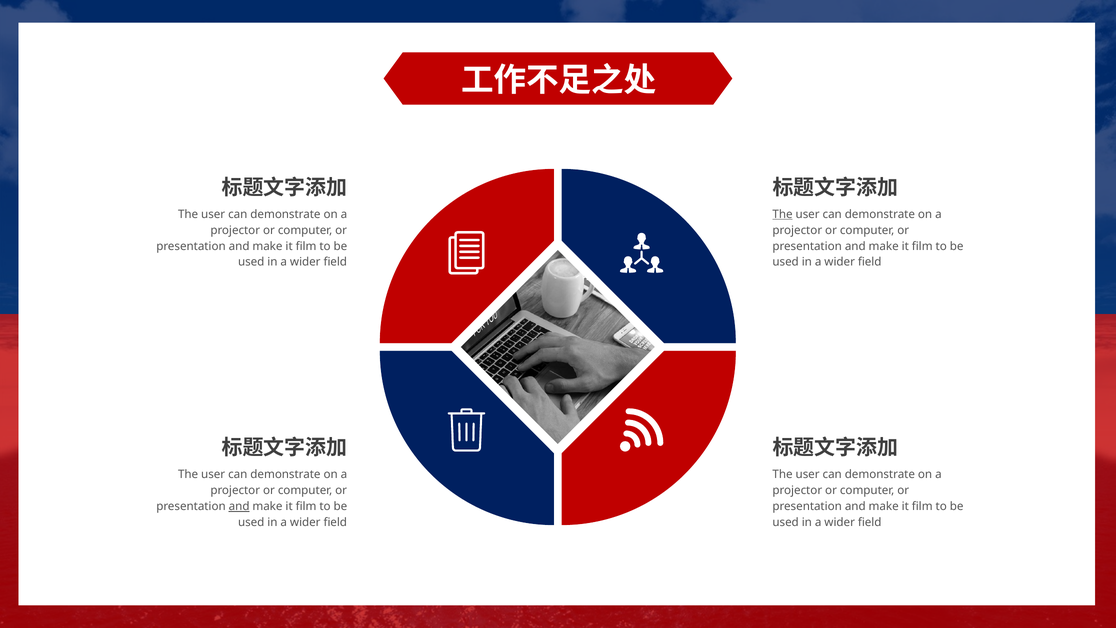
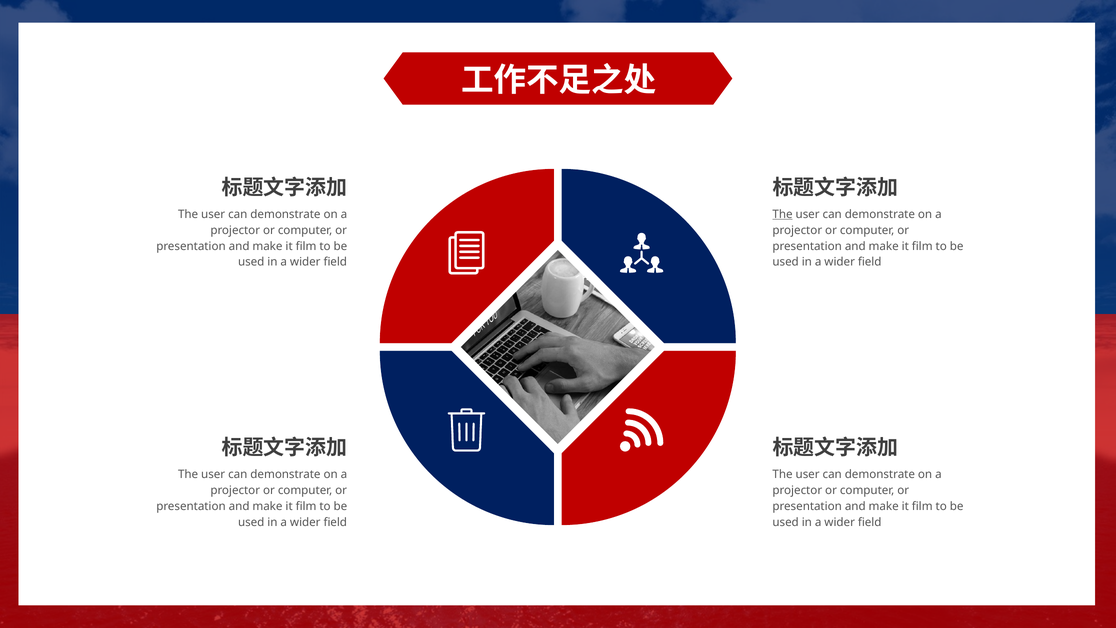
and at (239, 506) underline: present -> none
